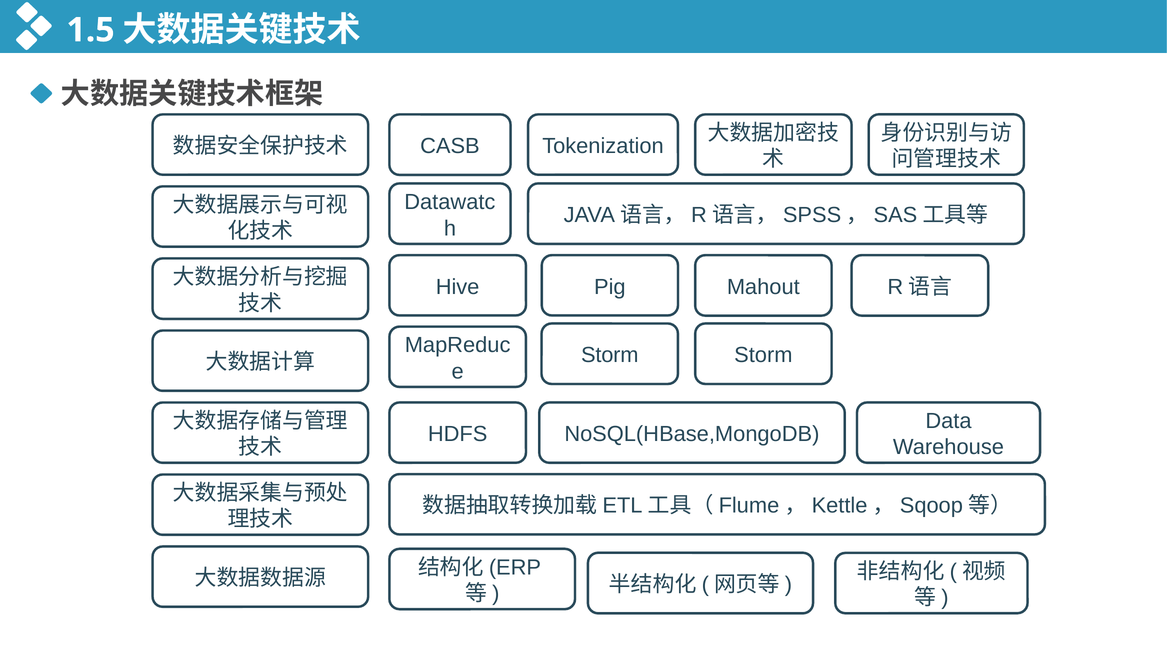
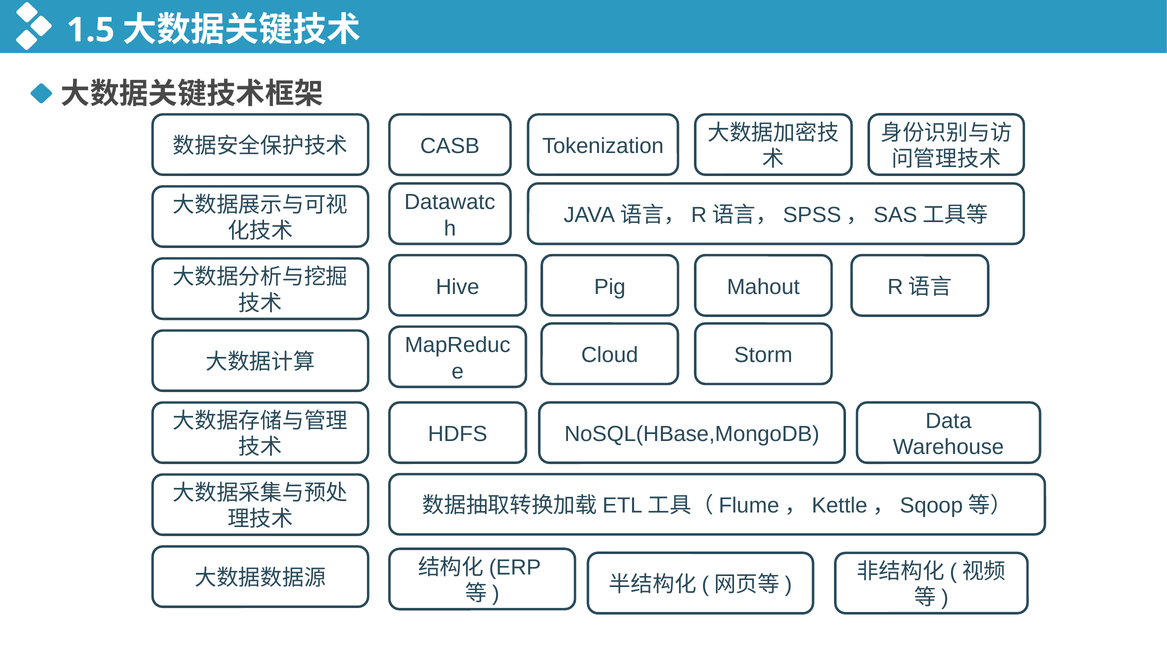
Storm at (610, 355): Storm -> Cloud
